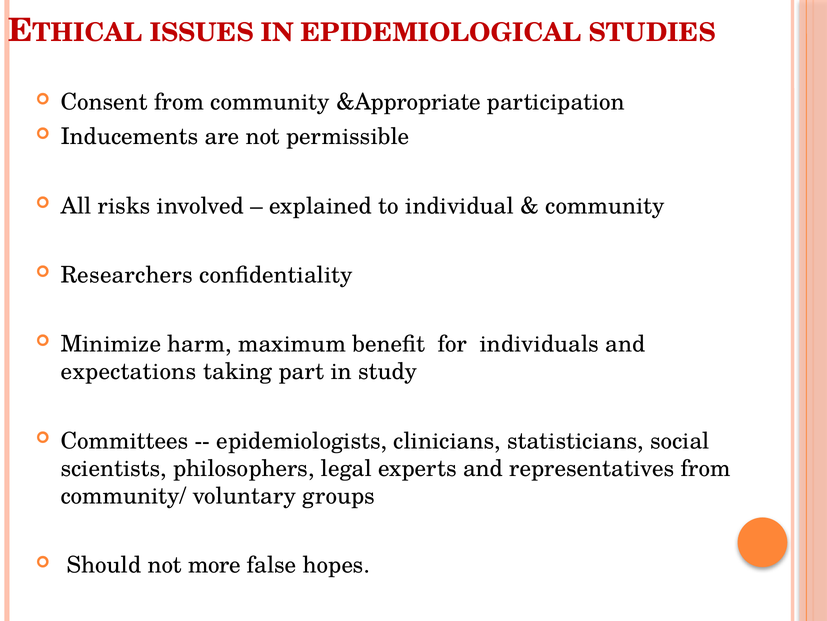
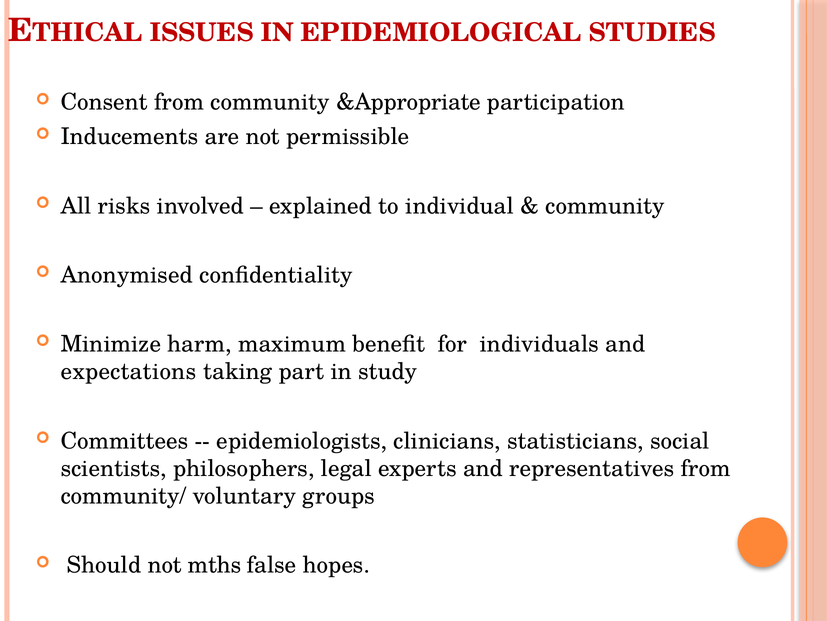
Researchers: Researchers -> Anonymised
more: more -> mths
